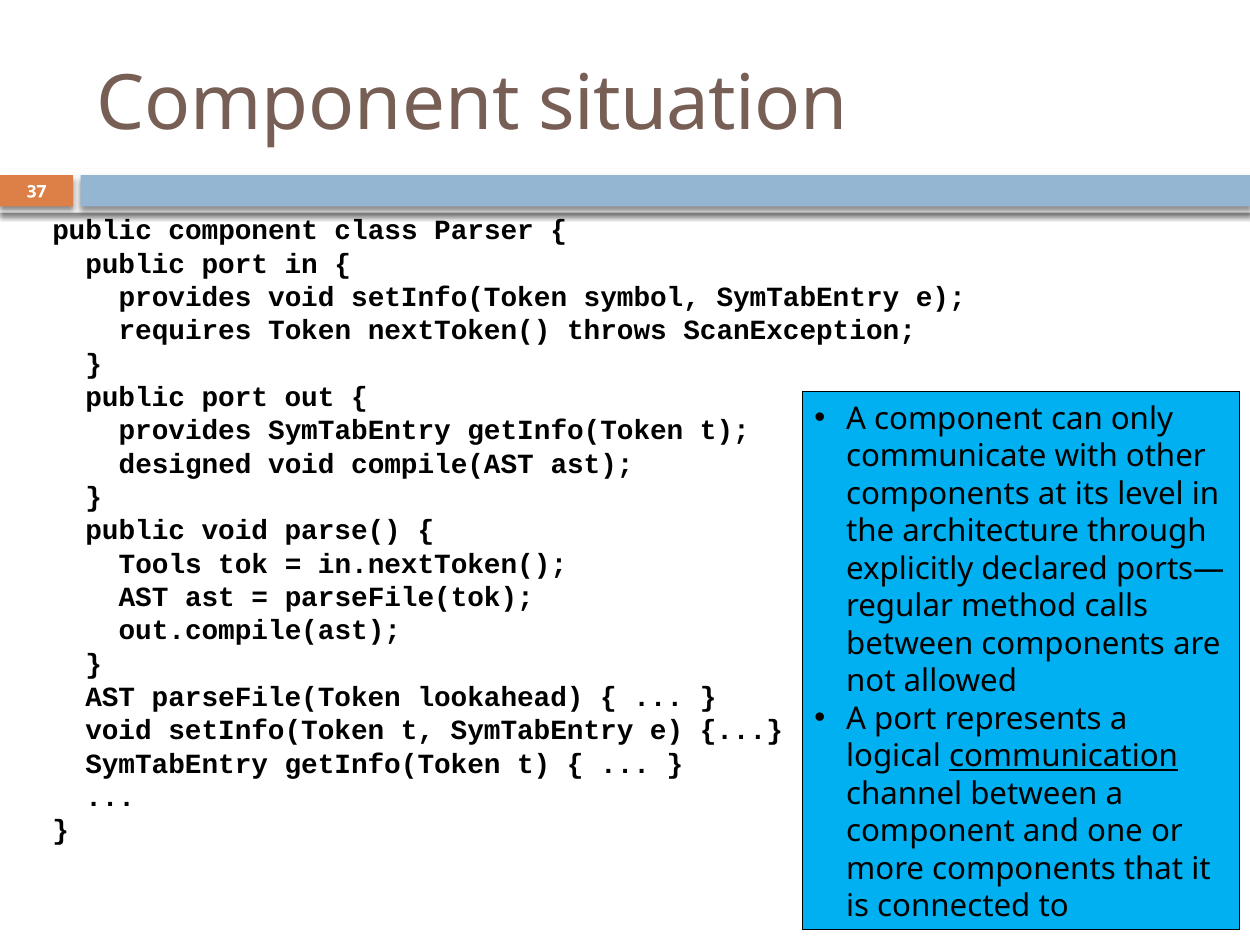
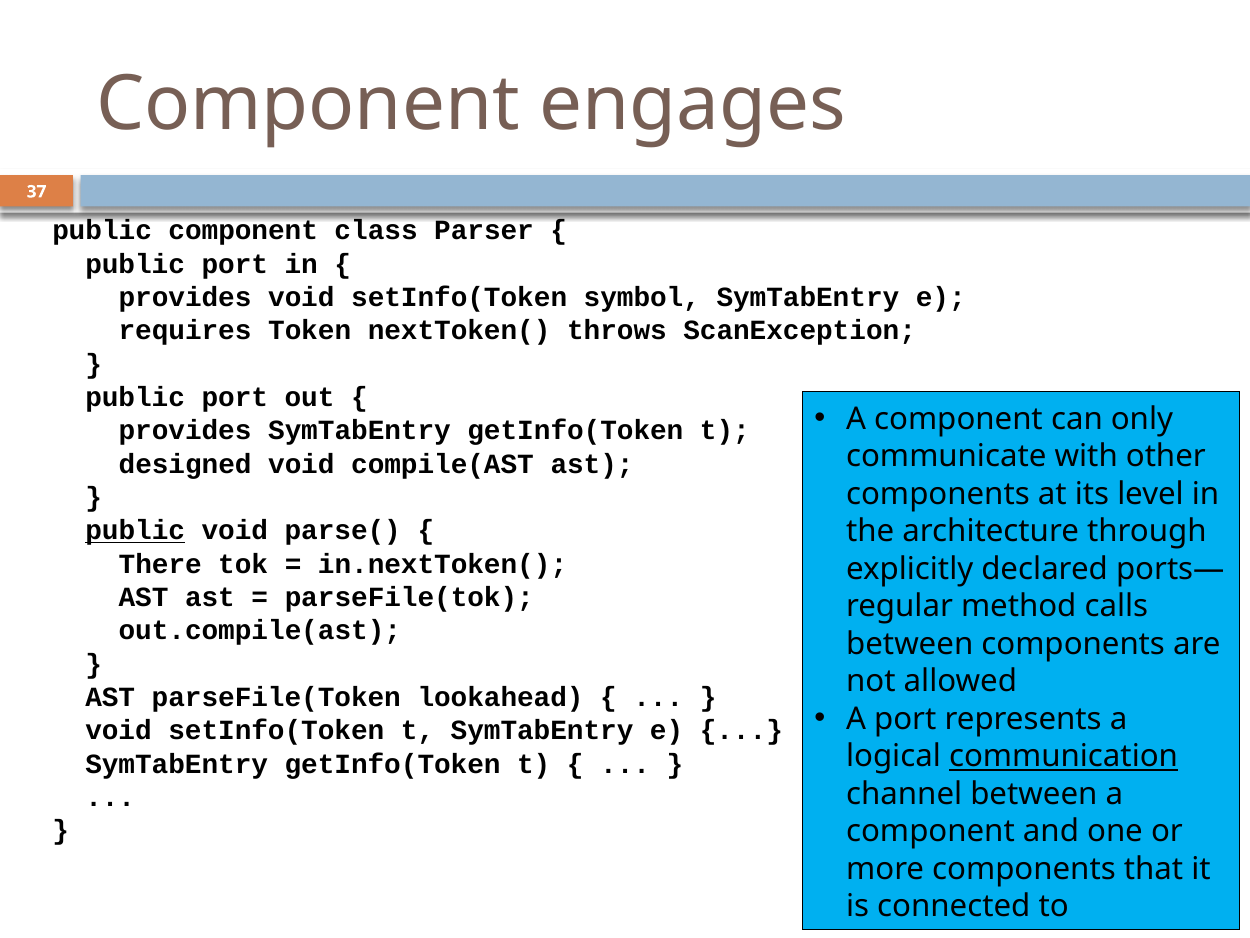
situation: situation -> engages
public at (135, 530) underline: none -> present
Tools: Tools -> There
